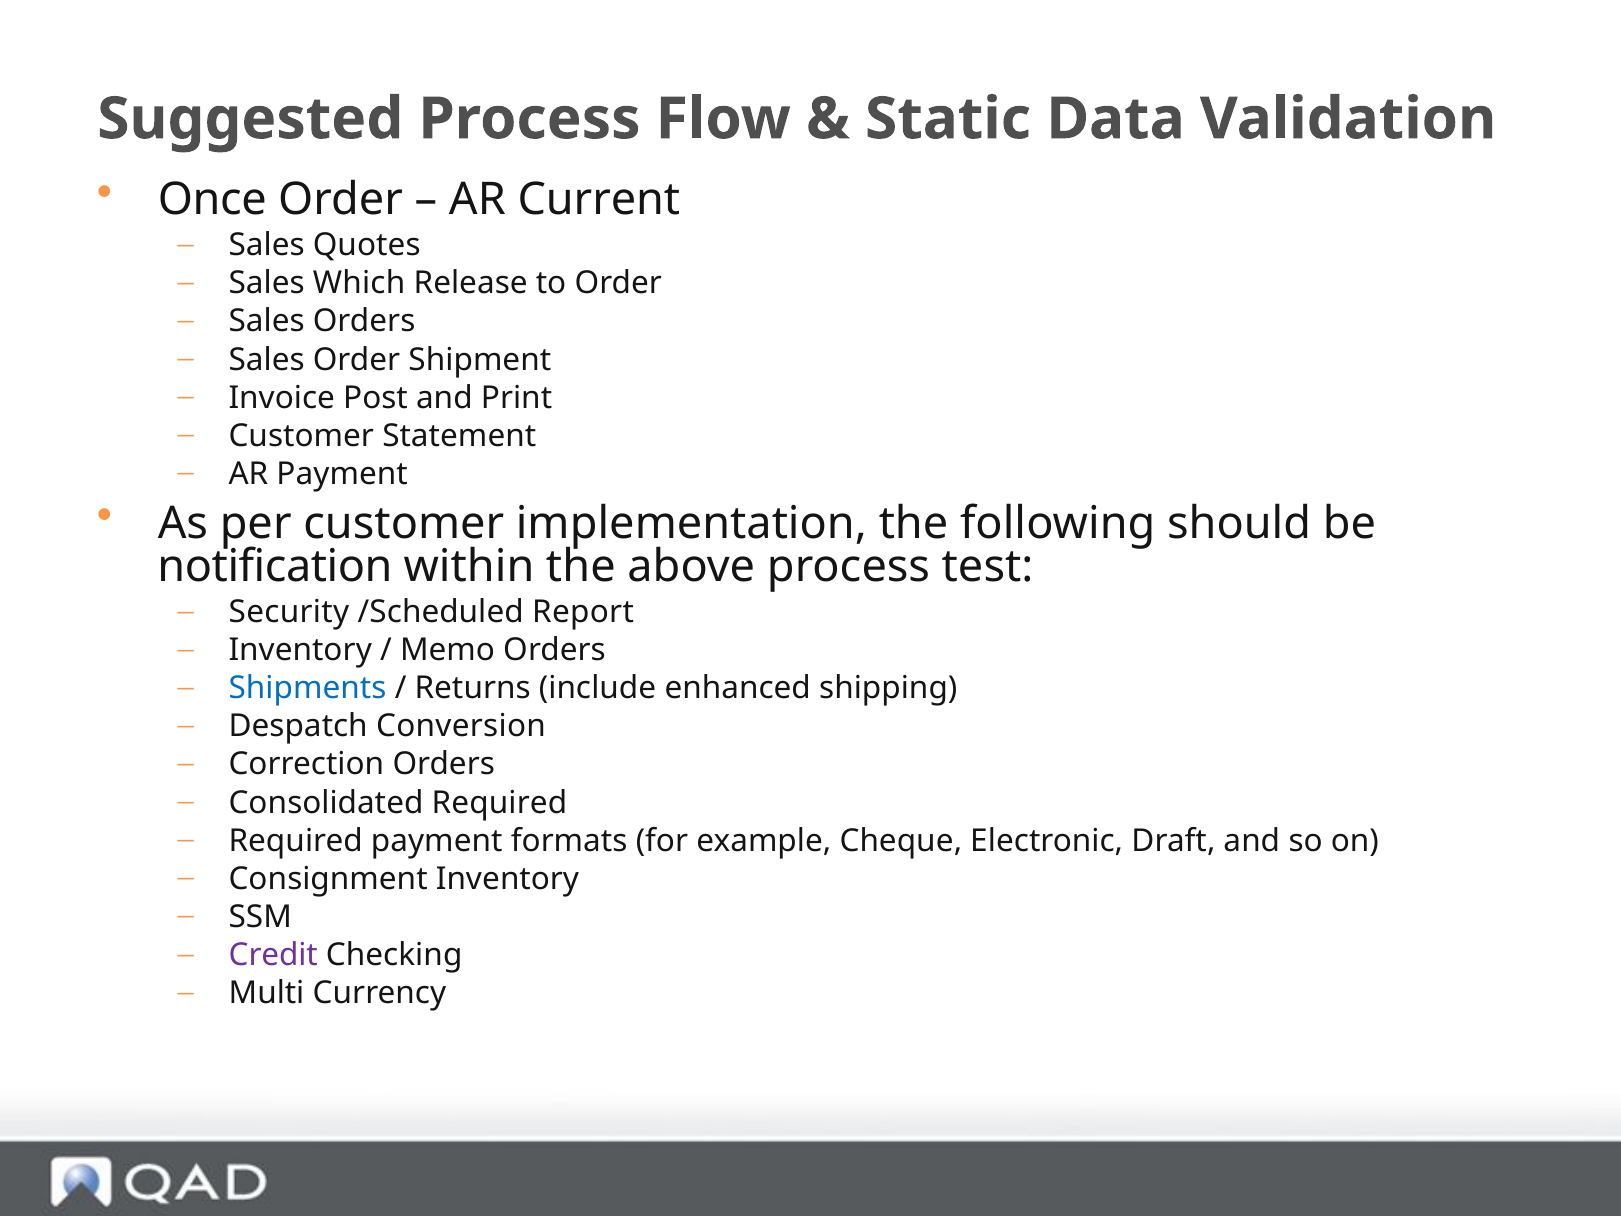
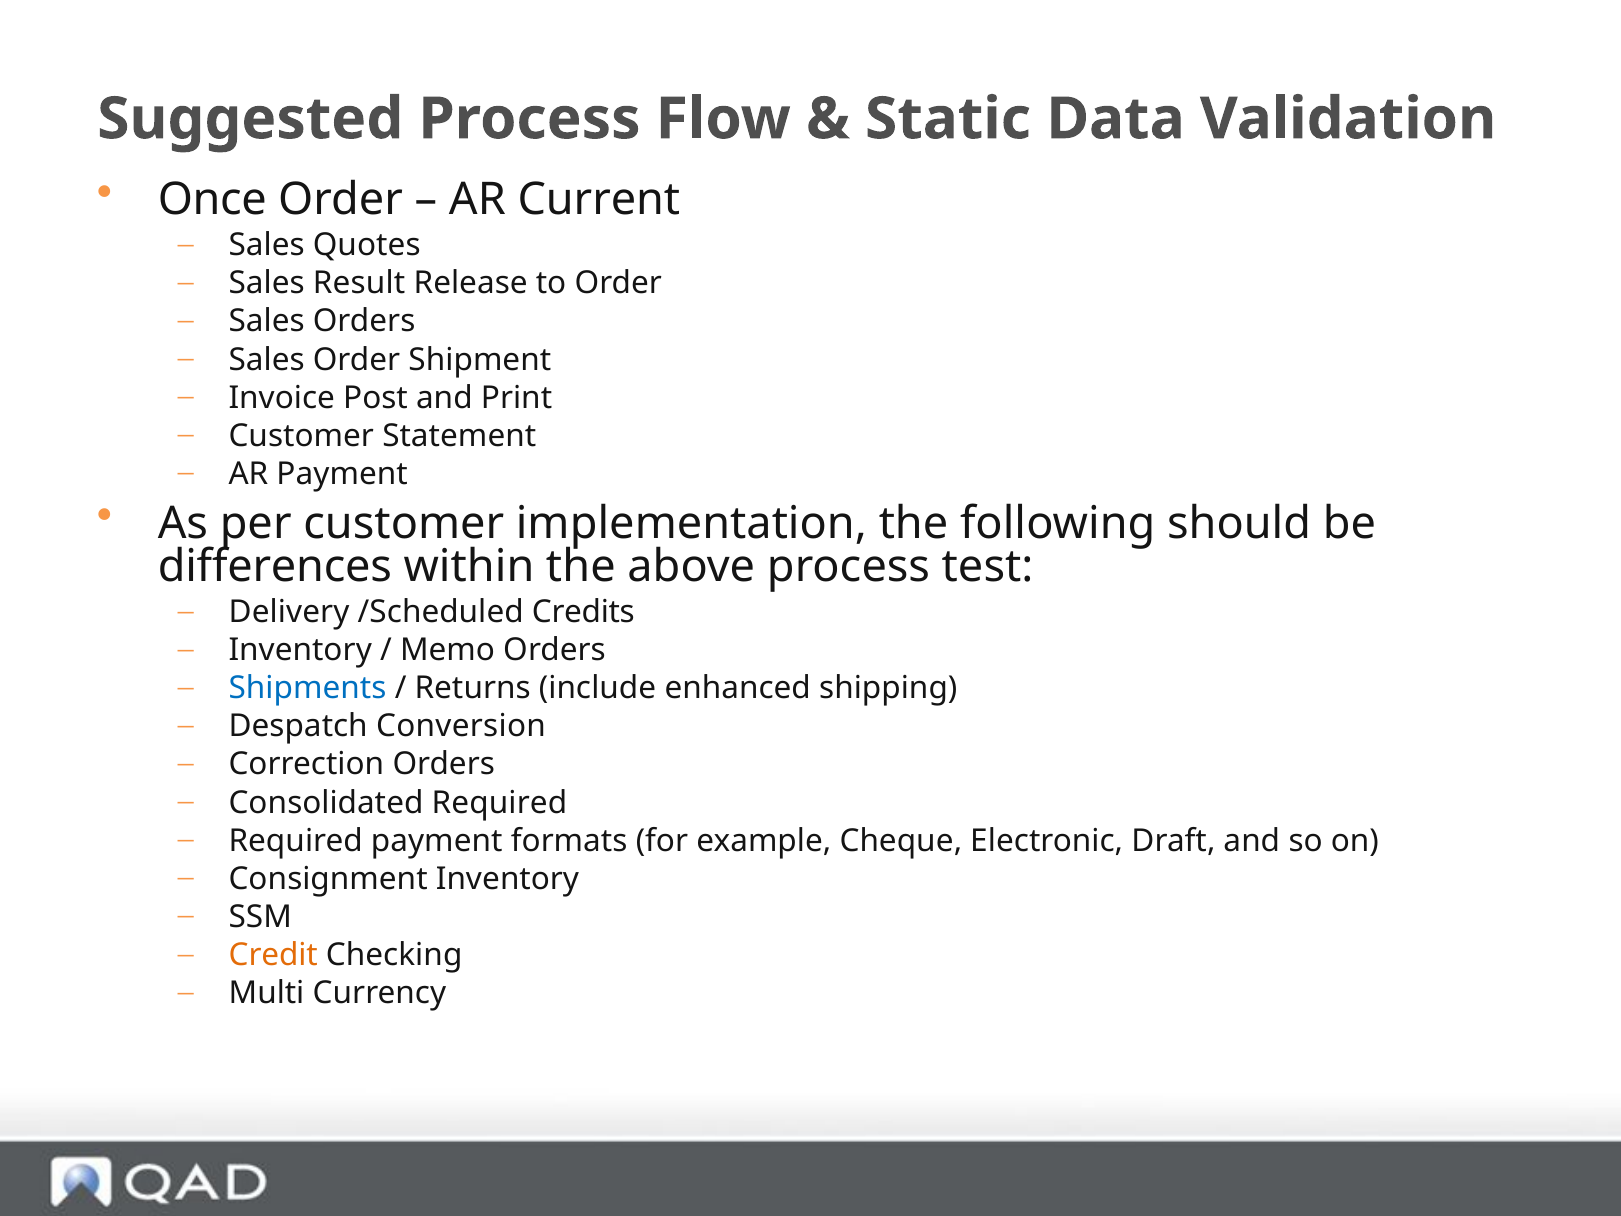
Which: Which -> Result
notification: notification -> differences
Security: Security -> Delivery
Report: Report -> Credits
Credit colour: purple -> orange
